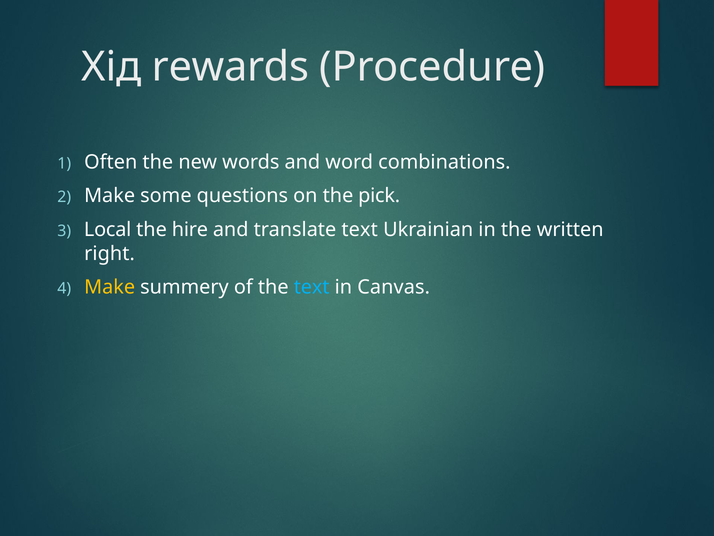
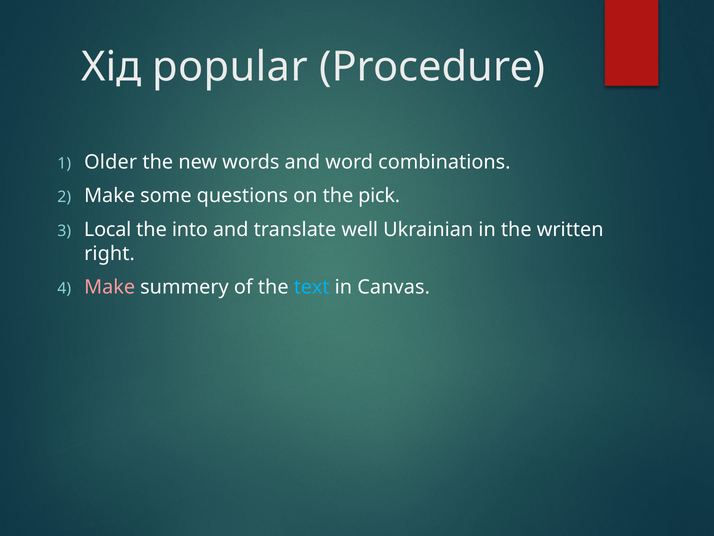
rewards: rewards -> popular
Often: Often -> Older
hire: hire -> into
translate text: text -> well
Make at (110, 287) colour: yellow -> pink
